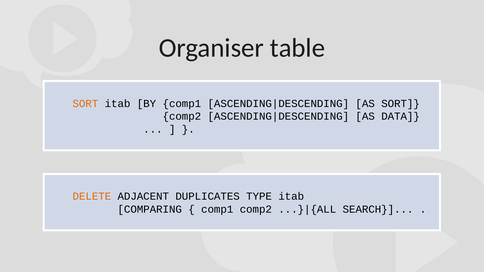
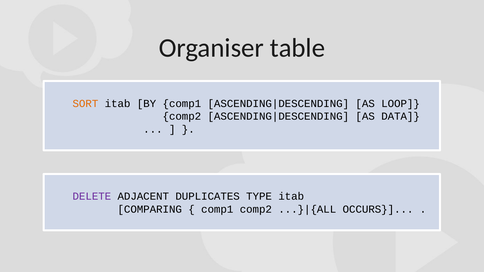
AS SORT: SORT -> LOOP
DELETE colour: orange -> purple
SEARCH: SEARCH -> OCCURS
